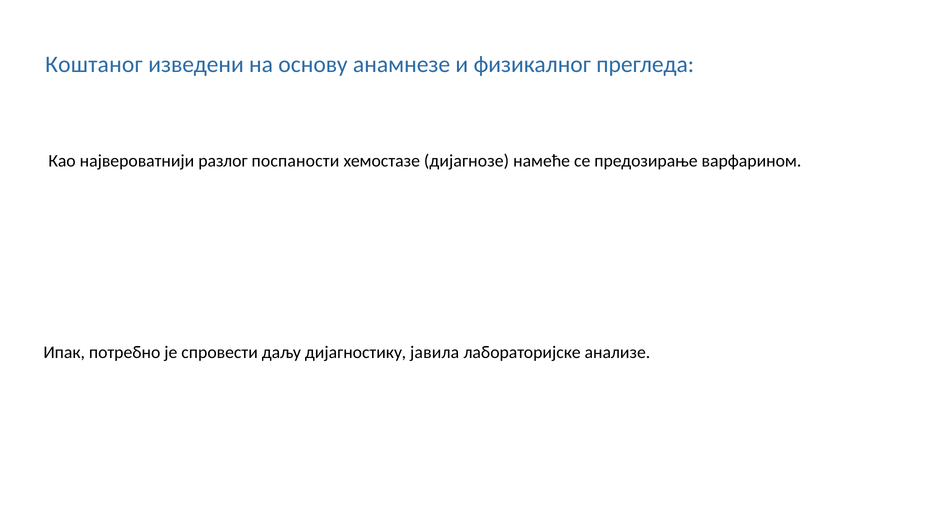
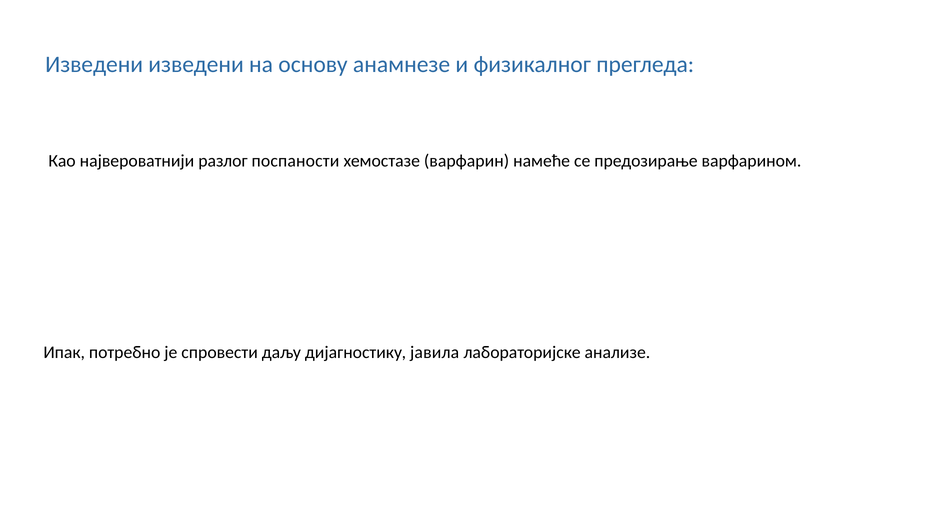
Коштаног at (94, 64): Коштаног -> Изведени
дијагнозе: дијагнозе -> варфарин
